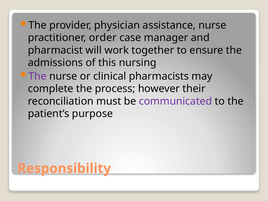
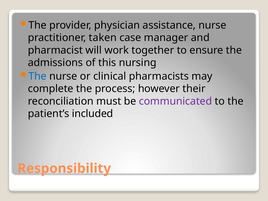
order: order -> taken
The at (37, 76) colour: purple -> blue
purpose: purpose -> included
